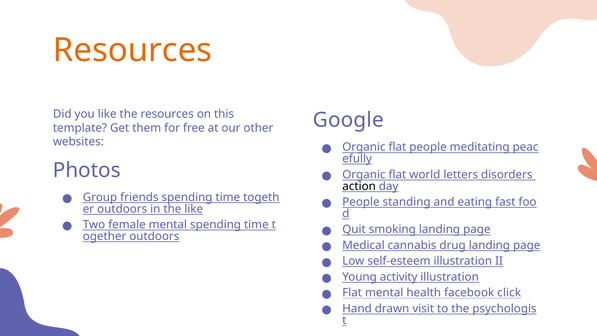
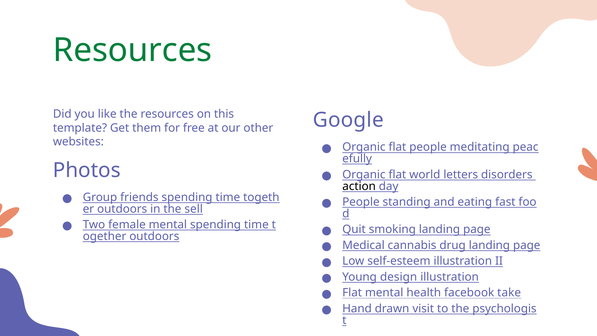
Resources at (133, 50) colour: orange -> green
the like: like -> sell
activity: activity -> design
click: click -> take
